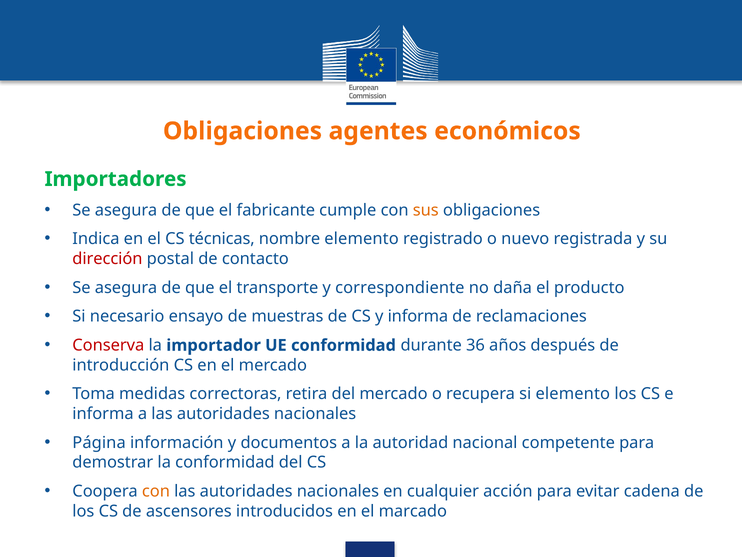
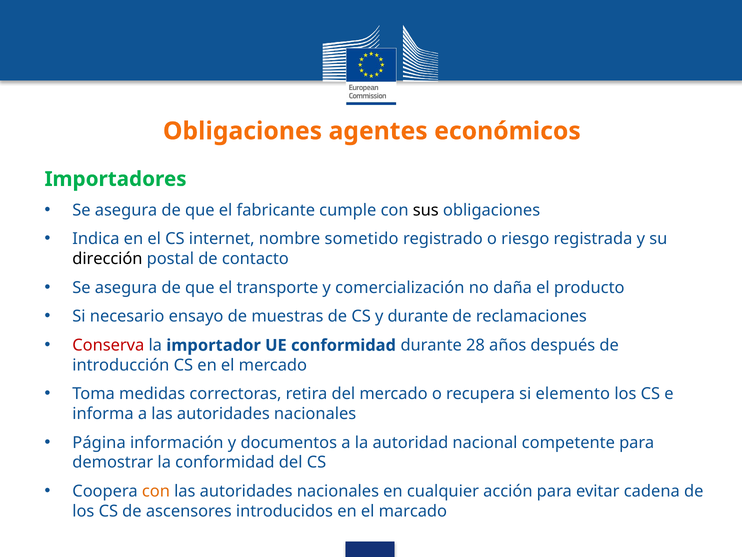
sus colour: orange -> black
técnicas: técnicas -> internet
nombre elemento: elemento -> sometido
nuevo: nuevo -> riesgo
dirección colour: red -> black
correspondiente: correspondiente -> comercialización
y informa: informa -> durante
36: 36 -> 28
